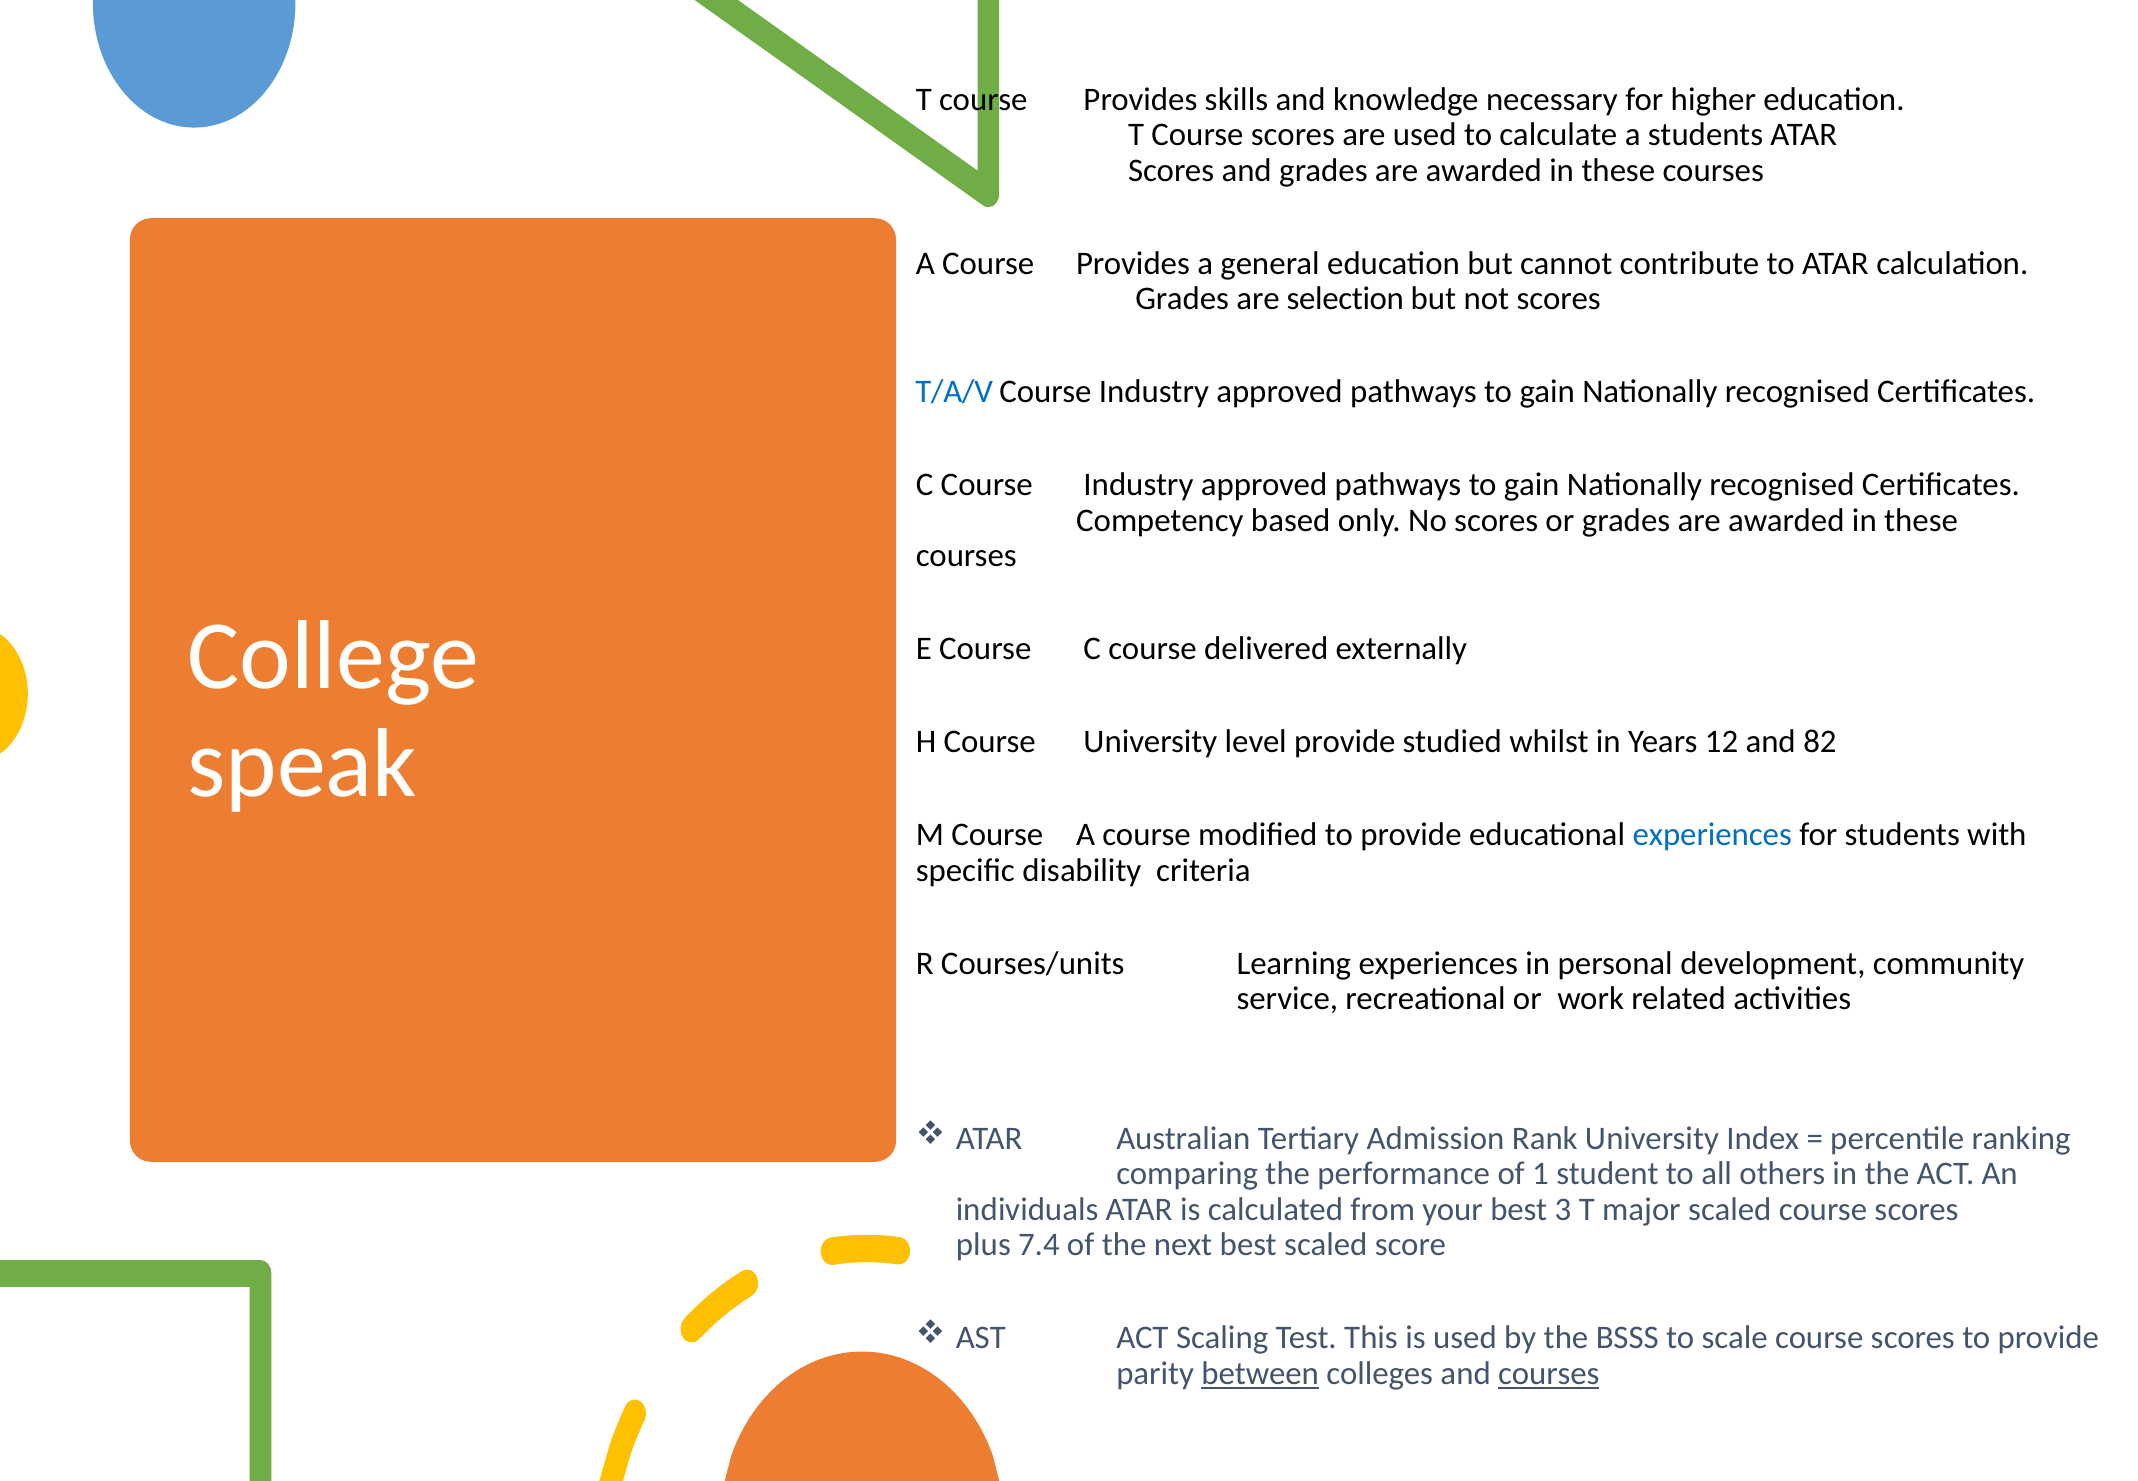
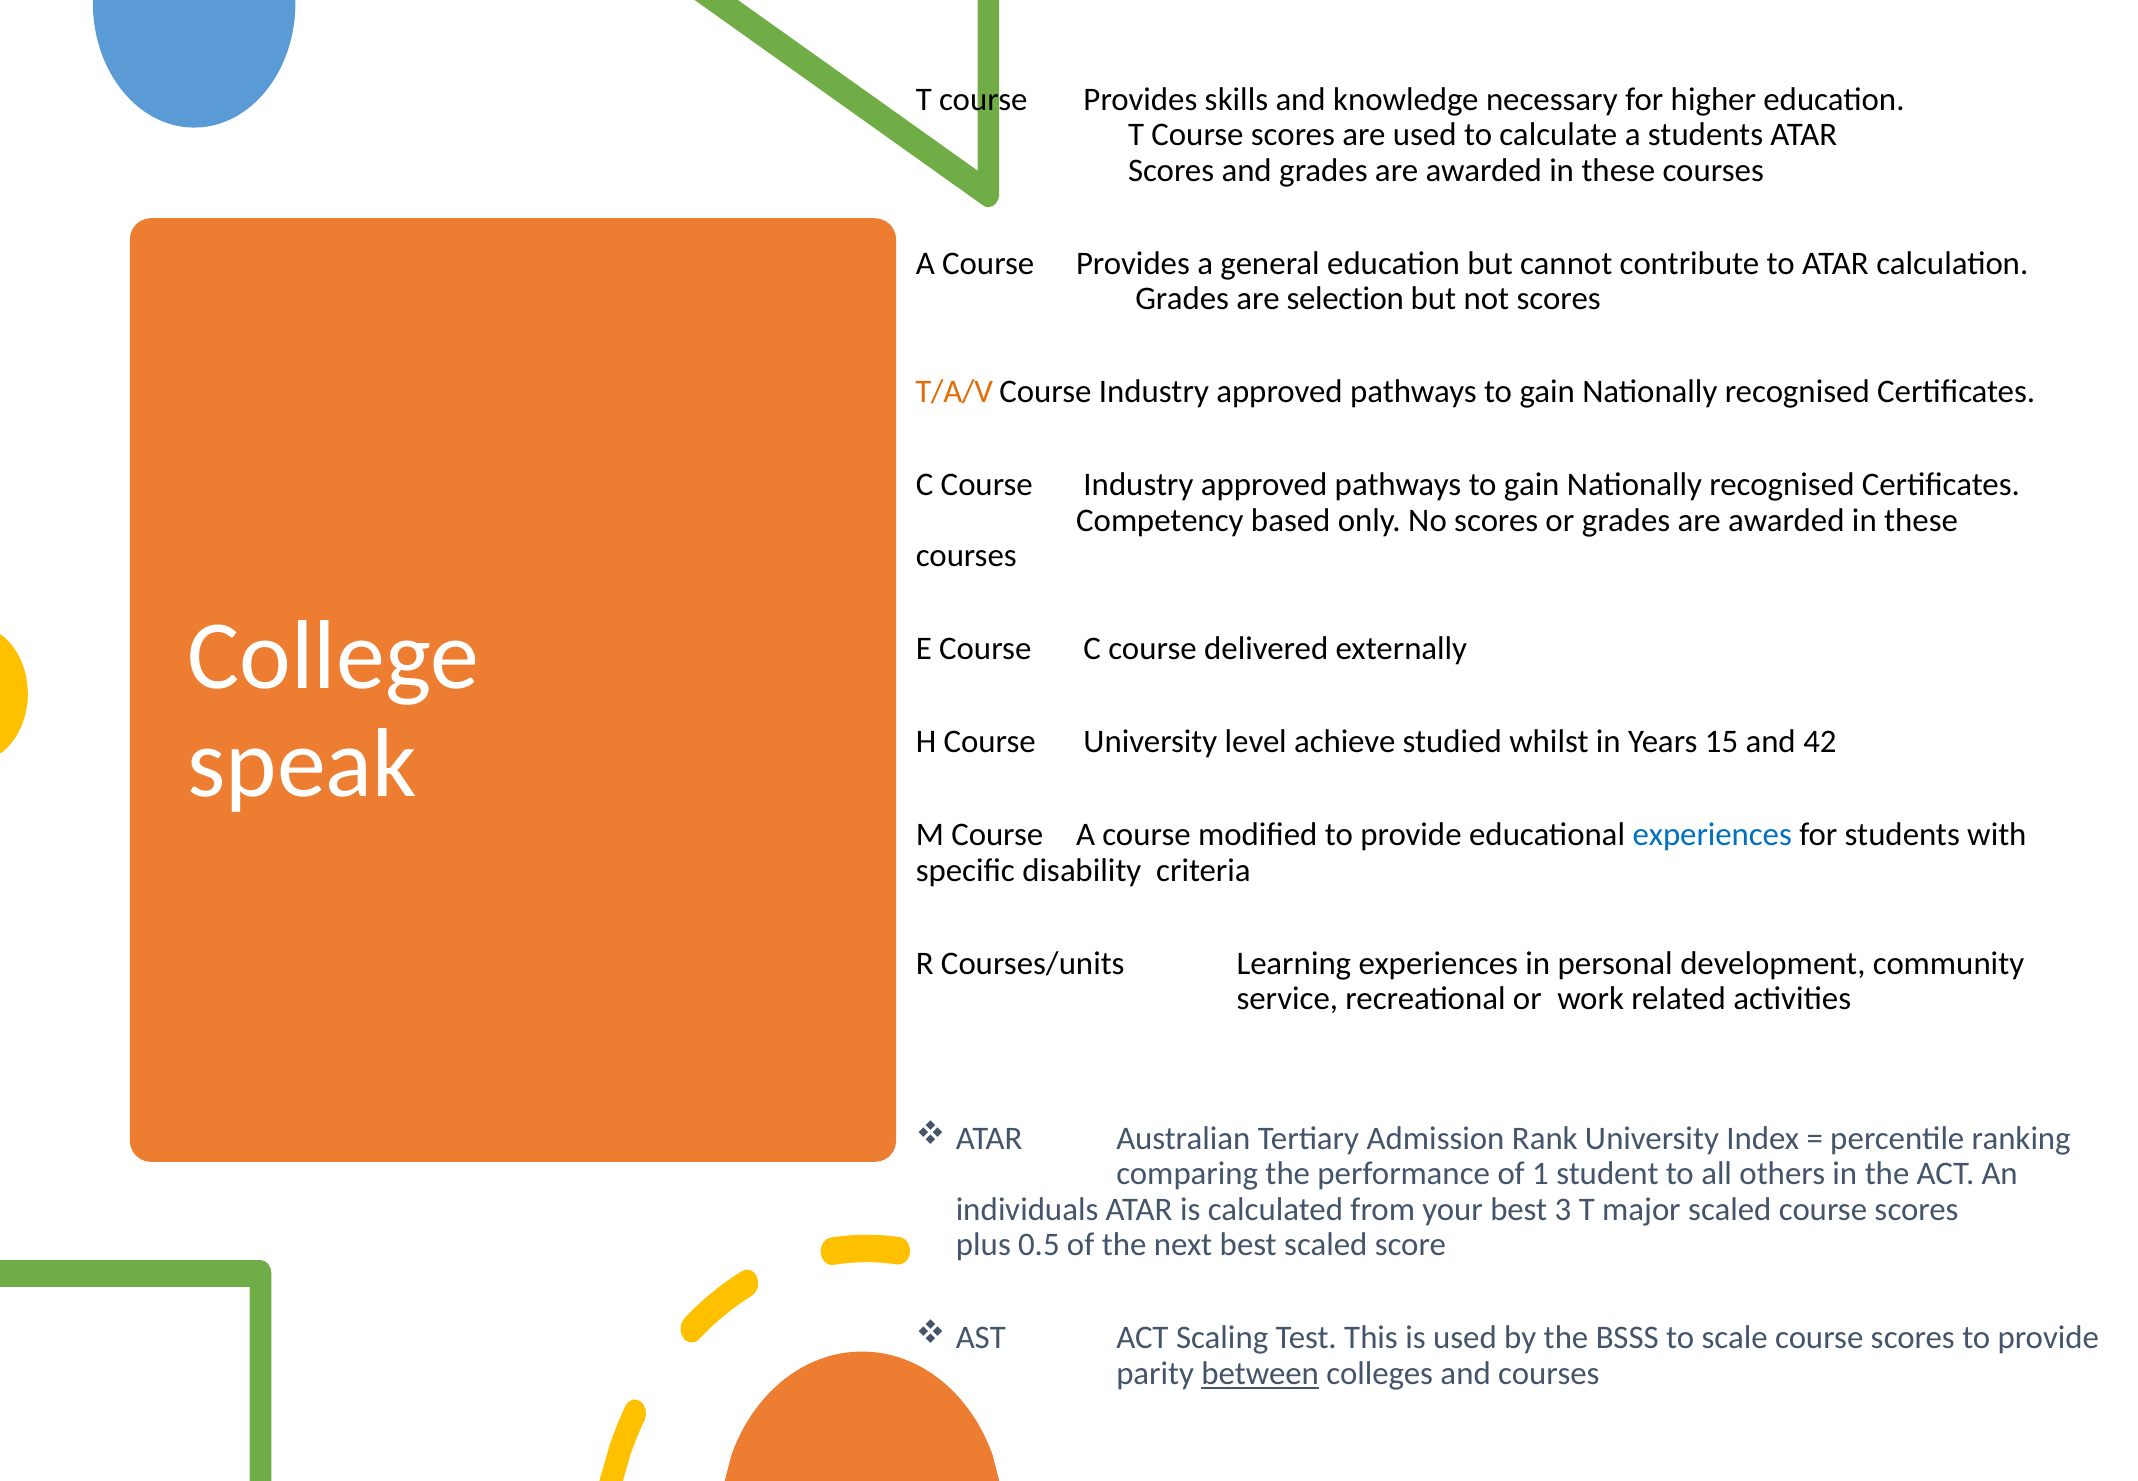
T/A/V colour: blue -> orange
level provide: provide -> achieve
12: 12 -> 15
82: 82 -> 42
7.4: 7.4 -> 0.5
courses at (1549, 1373) underline: present -> none
